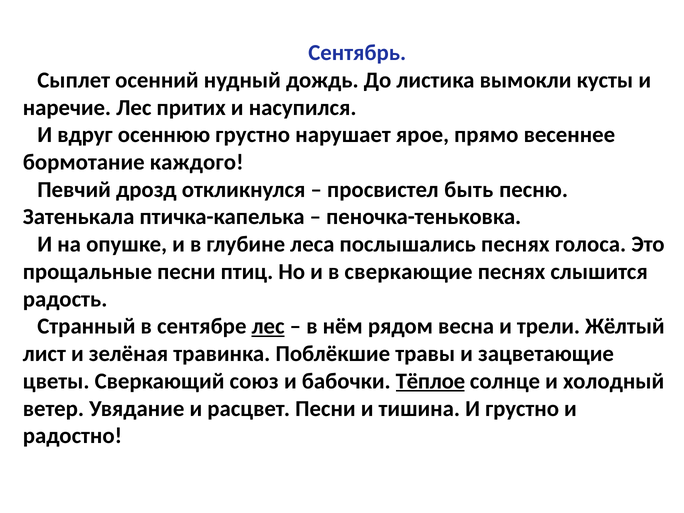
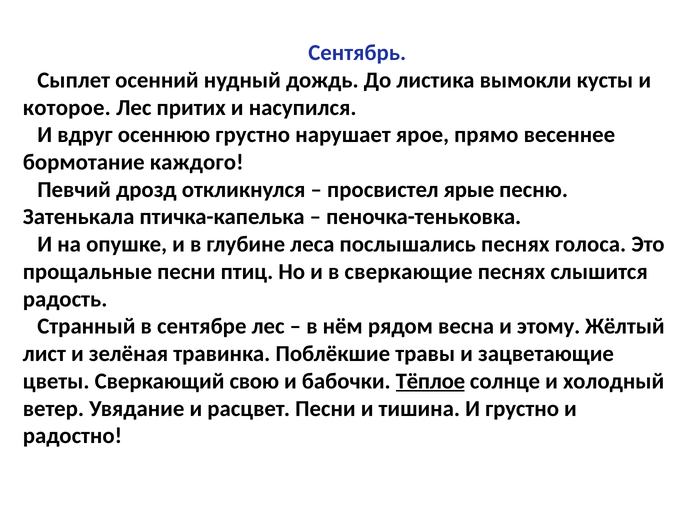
наречие: наречие -> которое
быть: быть -> ярые
лес at (268, 326) underline: present -> none
трели: трели -> этому
союз: союз -> свою
